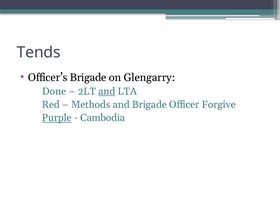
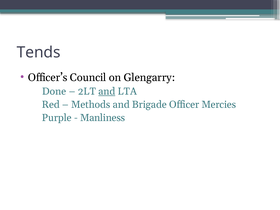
Officer’s Brigade: Brigade -> Council
Forgive: Forgive -> Mercies
Purple underline: present -> none
Cambodia: Cambodia -> Manliness
